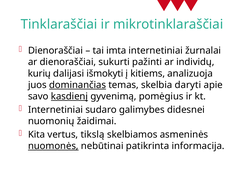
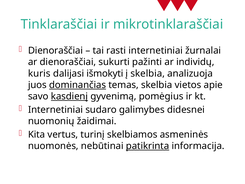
imta: imta -> rasti
kurių: kurių -> kuris
į kitiems: kitiems -> skelbia
daryti: daryti -> vietos
tikslą: tikslą -> turinį
nuomonės underline: present -> none
patikrinta underline: none -> present
